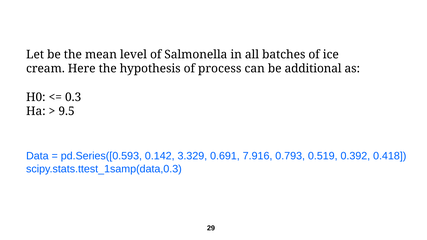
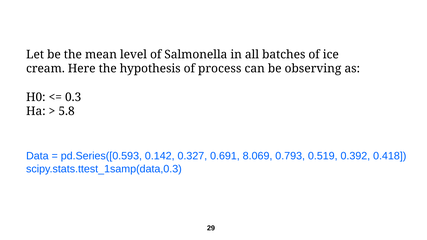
additional: additional -> observing
9.5: 9.5 -> 5.8
3.329: 3.329 -> 0.327
7.916: 7.916 -> 8.069
